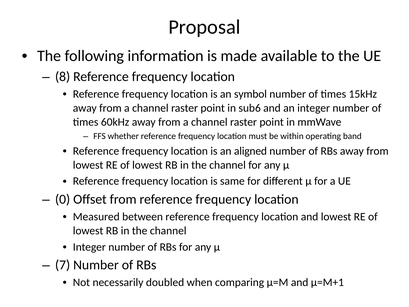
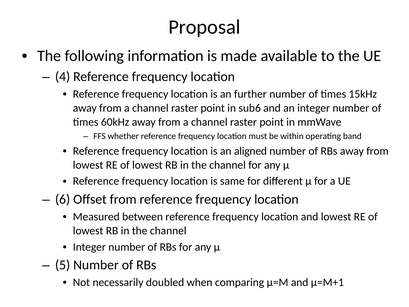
8: 8 -> 4
symbol: symbol -> further
0: 0 -> 6
7: 7 -> 5
